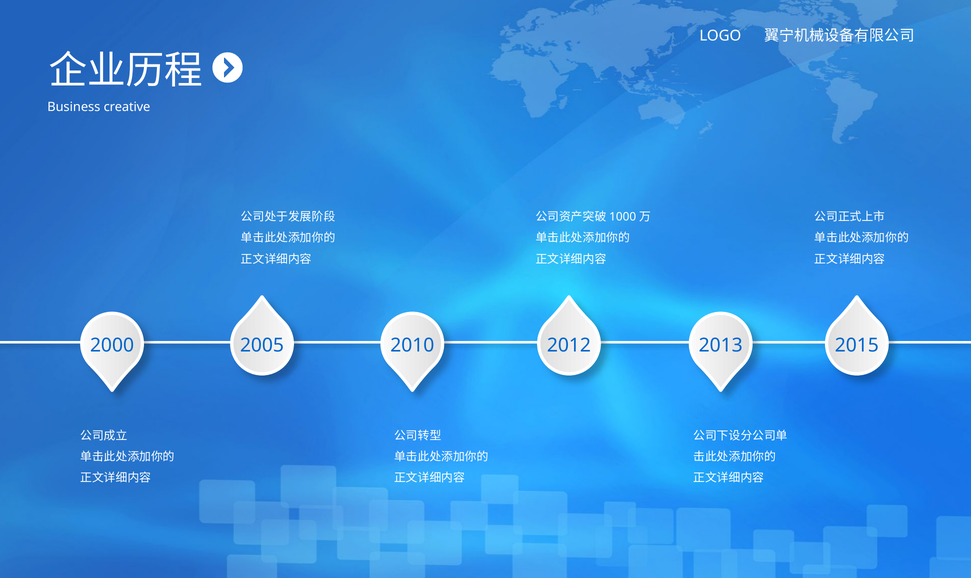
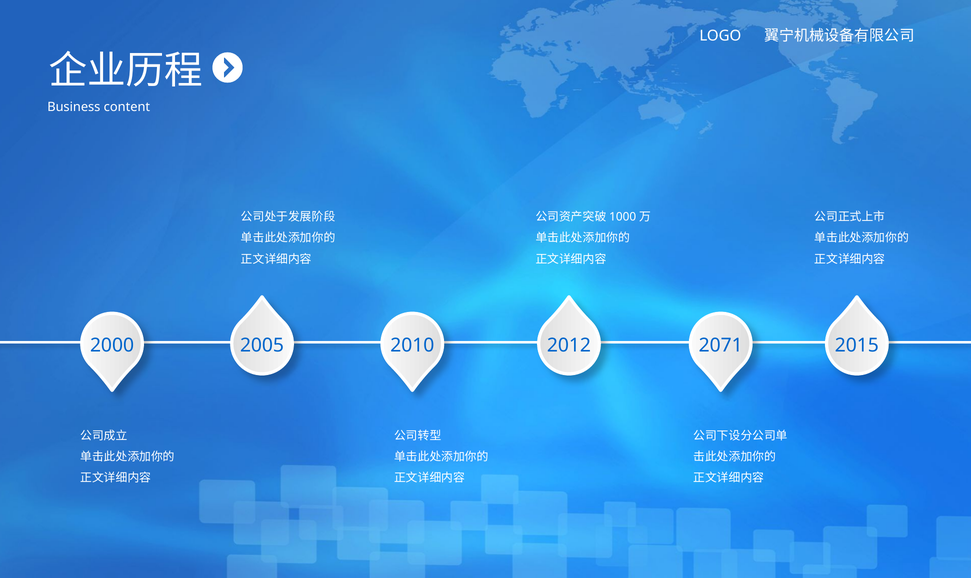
creative: creative -> content
2013: 2013 -> 2071
